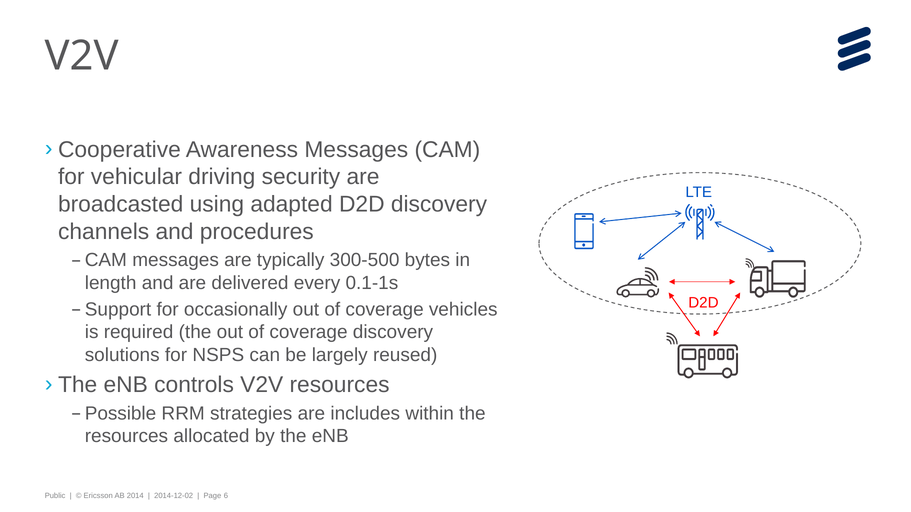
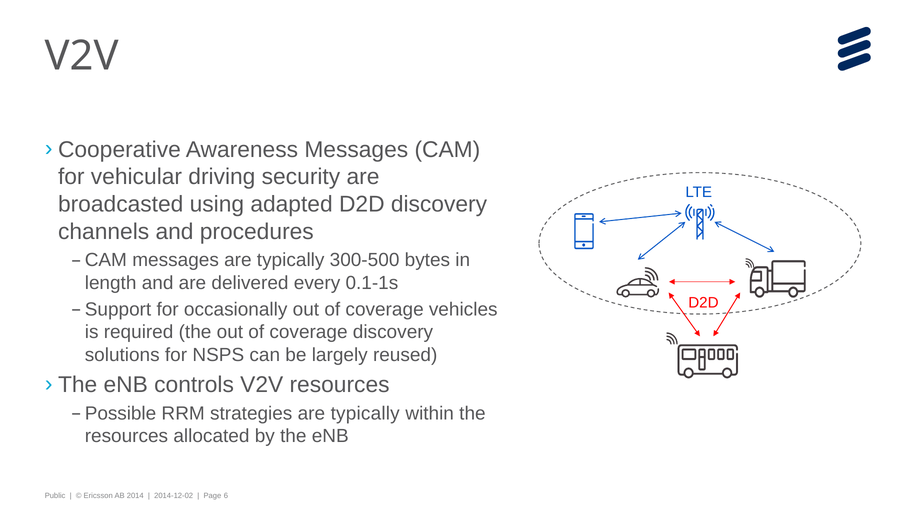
strategies are includes: includes -> typically
